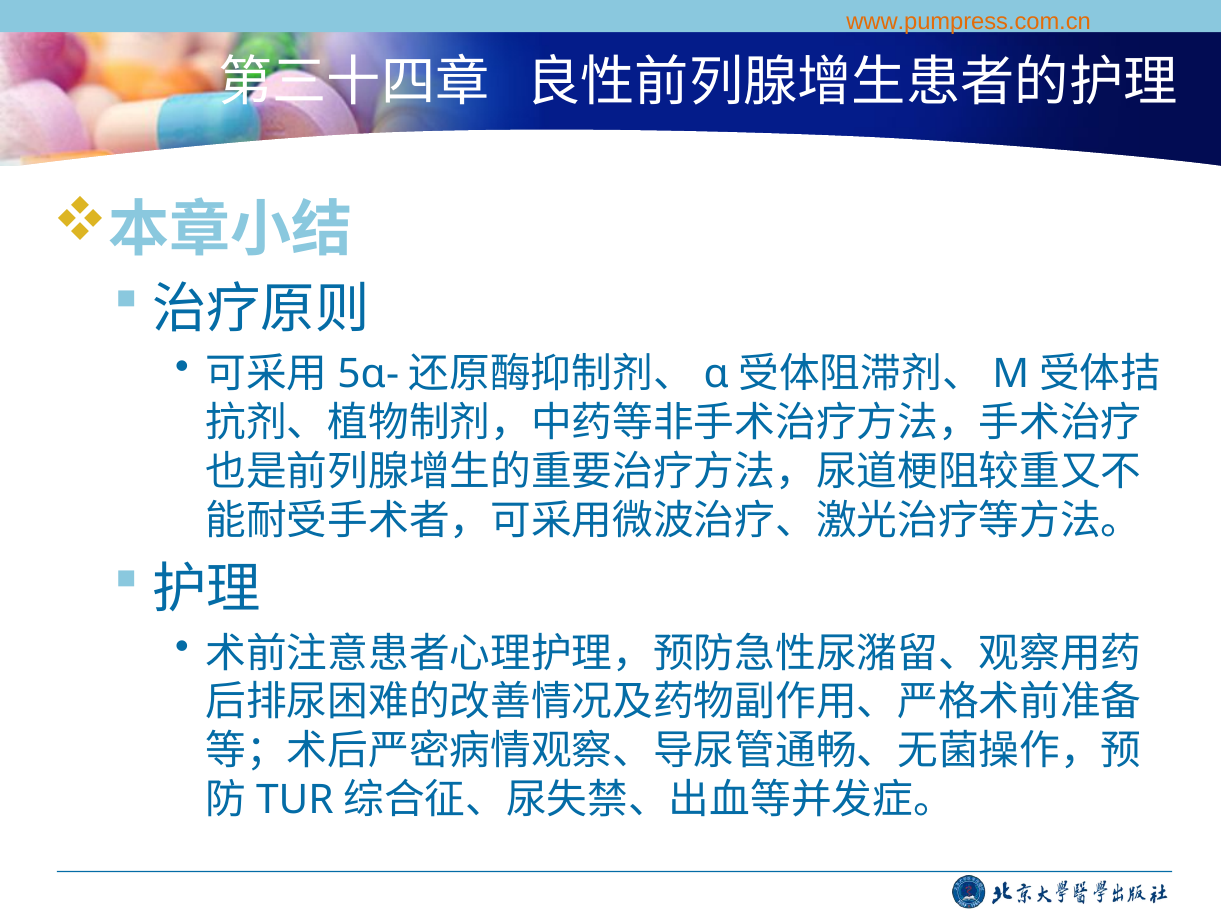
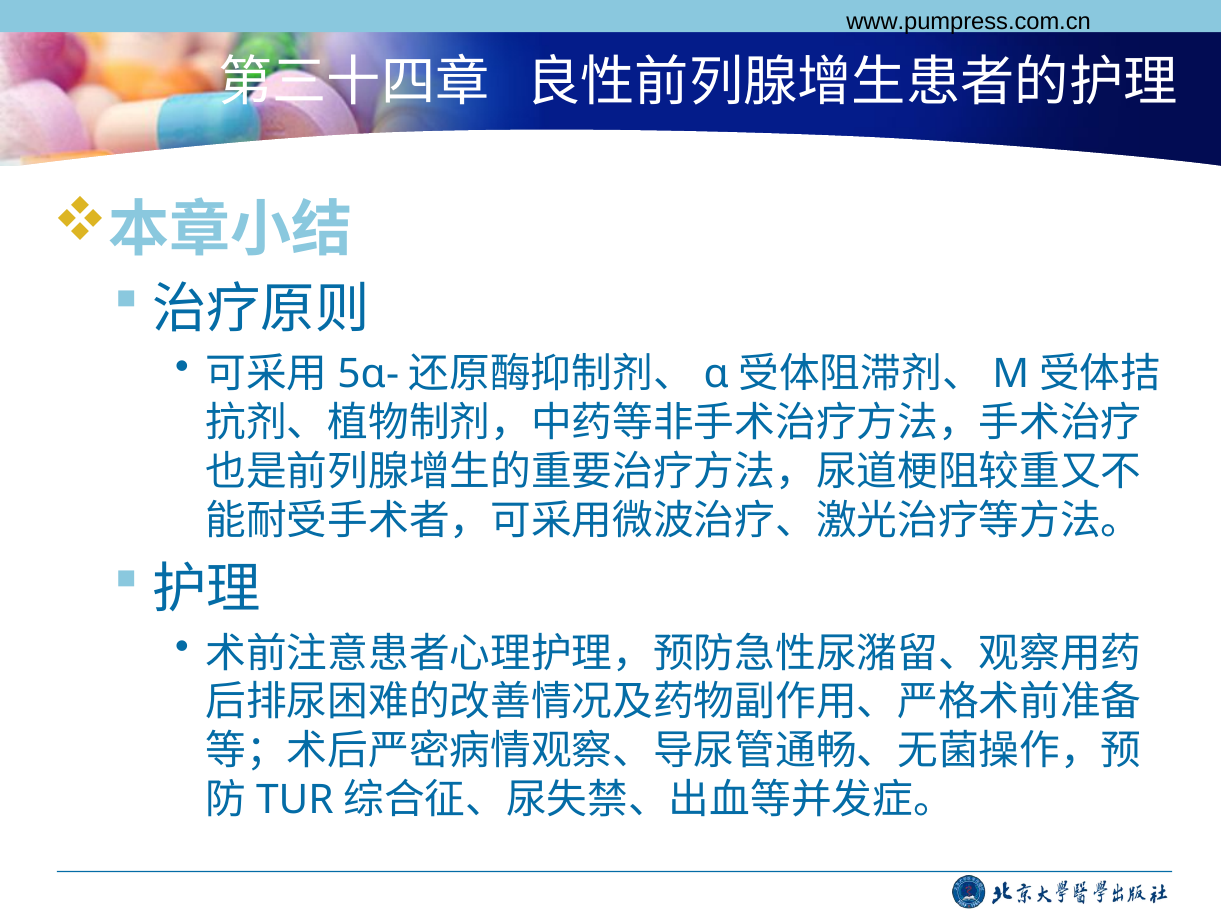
www.pumpress.com.cn colour: orange -> black
